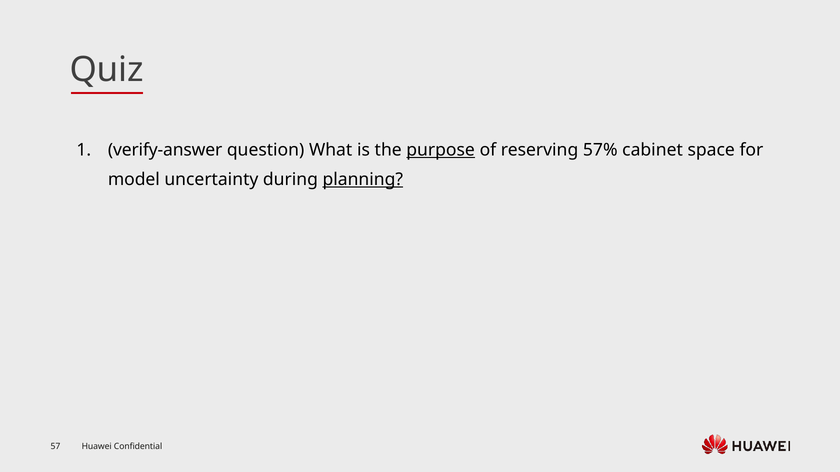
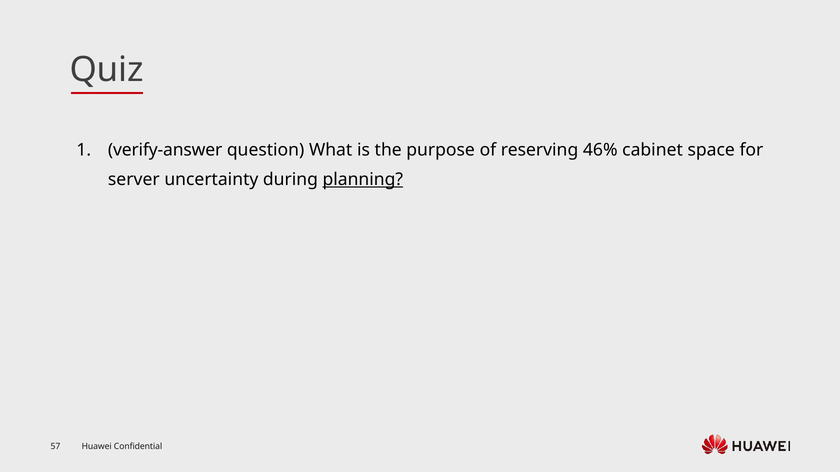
purpose underline: present -> none
57%: 57% -> 46%
model: model -> server
